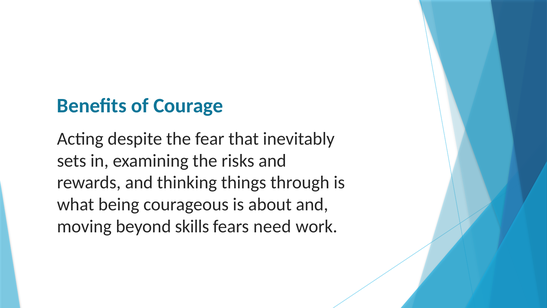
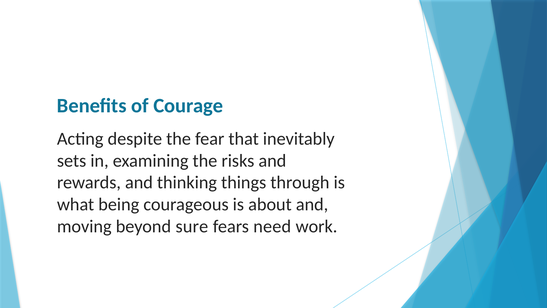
skills: skills -> sure
